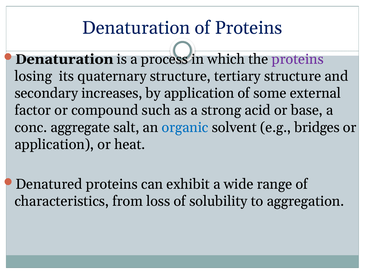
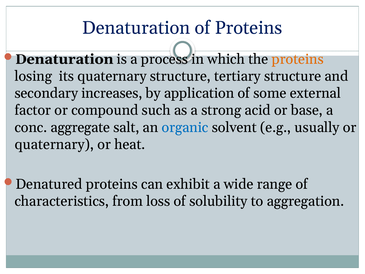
proteins at (298, 59) colour: purple -> orange
bridges: bridges -> usually
application at (54, 144): application -> quaternary
